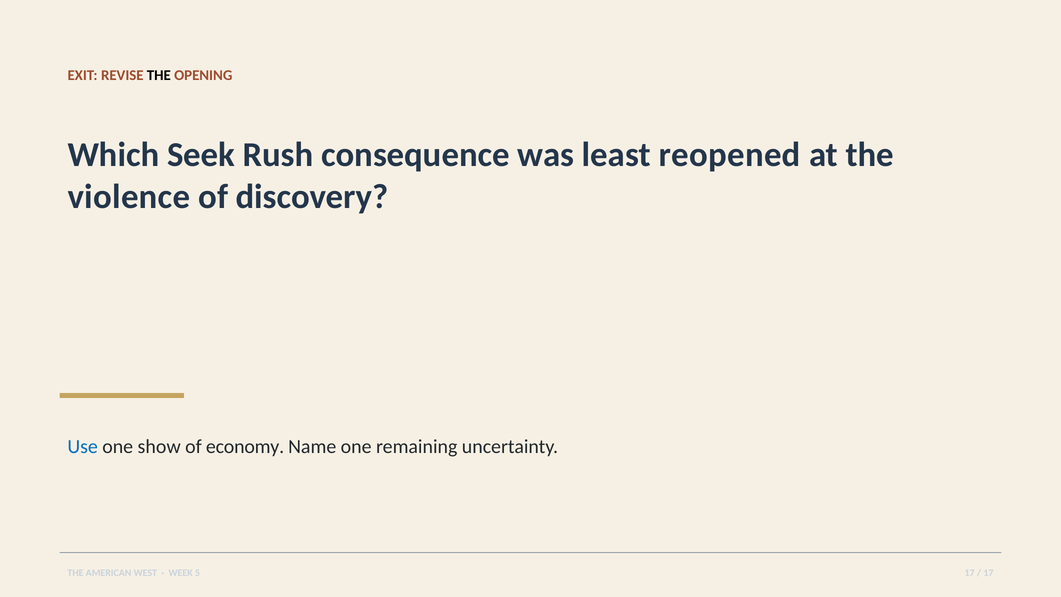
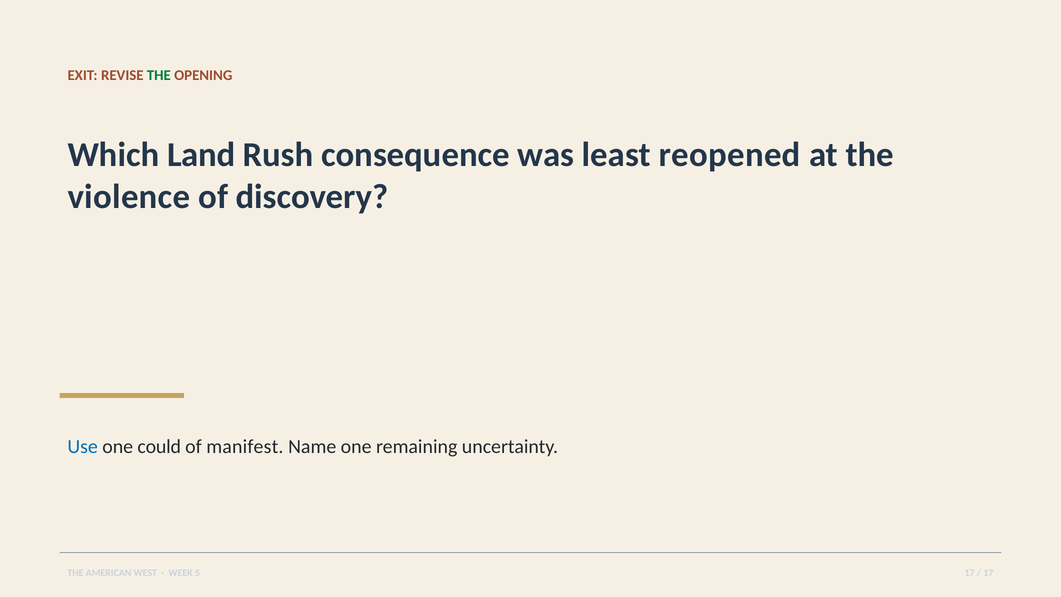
THE at (159, 75) colour: black -> green
Seek: Seek -> Land
show: show -> could
economy: economy -> manifest
